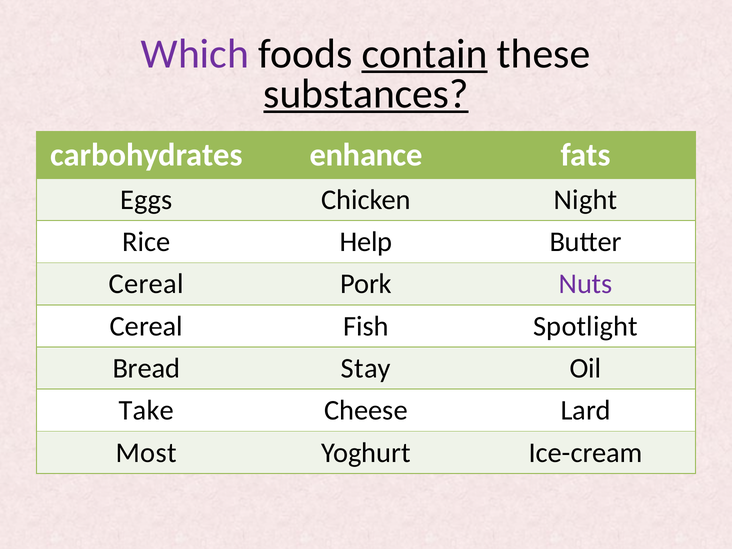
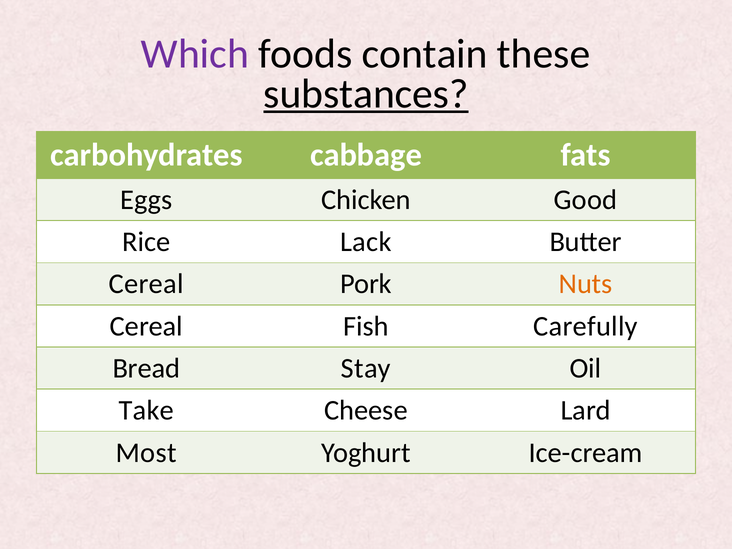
contain underline: present -> none
enhance: enhance -> cabbage
Night: Night -> Good
Help: Help -> Lack
Nuts colour: purple -> orange
Spotlight: Spotlight -> Carefully
